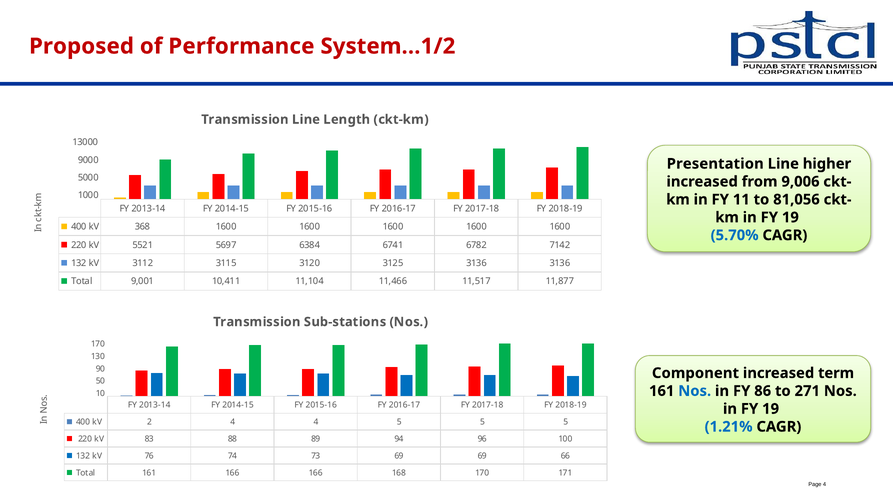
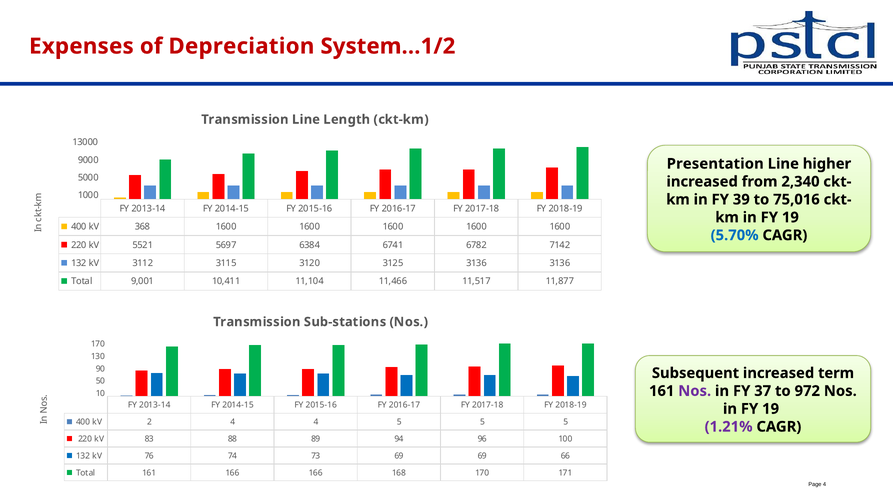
Proposed: Proposed -> Expenses
Performance: Performance -> Depreciation
9,006: 9,006 -> 2,340
11: 11 -> 39
81,056: 81,056 -> 75,016
Component: Component -> Subsequent
Nos at (695, 390) colour: blue -> purple
86: 86 -> 37
271: 271 -> 972
1.21% colour: blue -> purple
